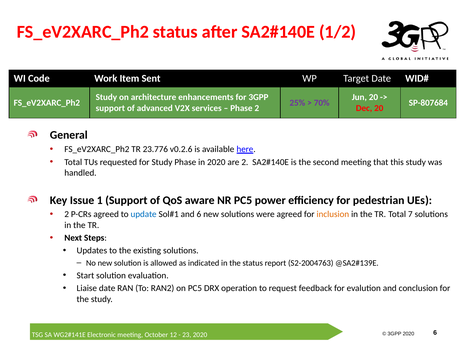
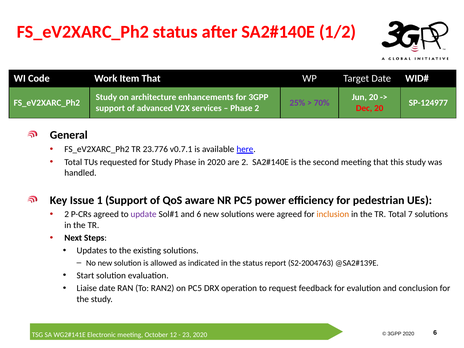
Item Sent: Sent -> That
SP-807684: SP-807684 -> SP-124977
v0.2.6: v0.2.6 -> v0.7.1
update colour: blue -> purple
